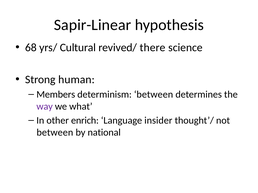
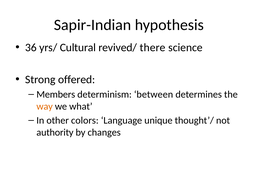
Sapir-Linear: Sapir-Linear -> Sapir-Indian
68: 68 -> 36
human: human -> offered
way colour: purple -> orange
enrich: enrich -> colors
insider: insider -> unique
between at (55, 133): between -> authority
national: national -> changes
